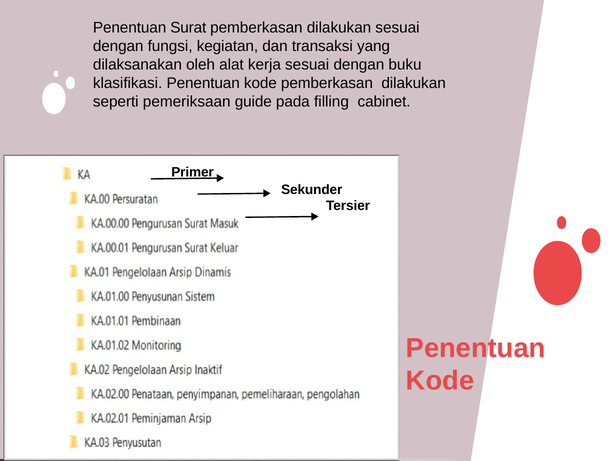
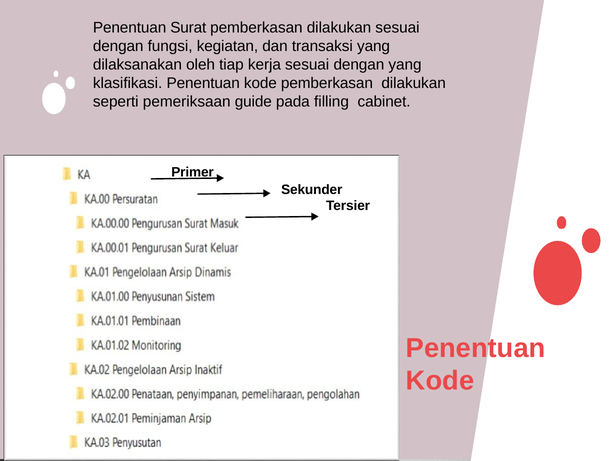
alat: alat -> tiap
dengan buku: buku -> yang
